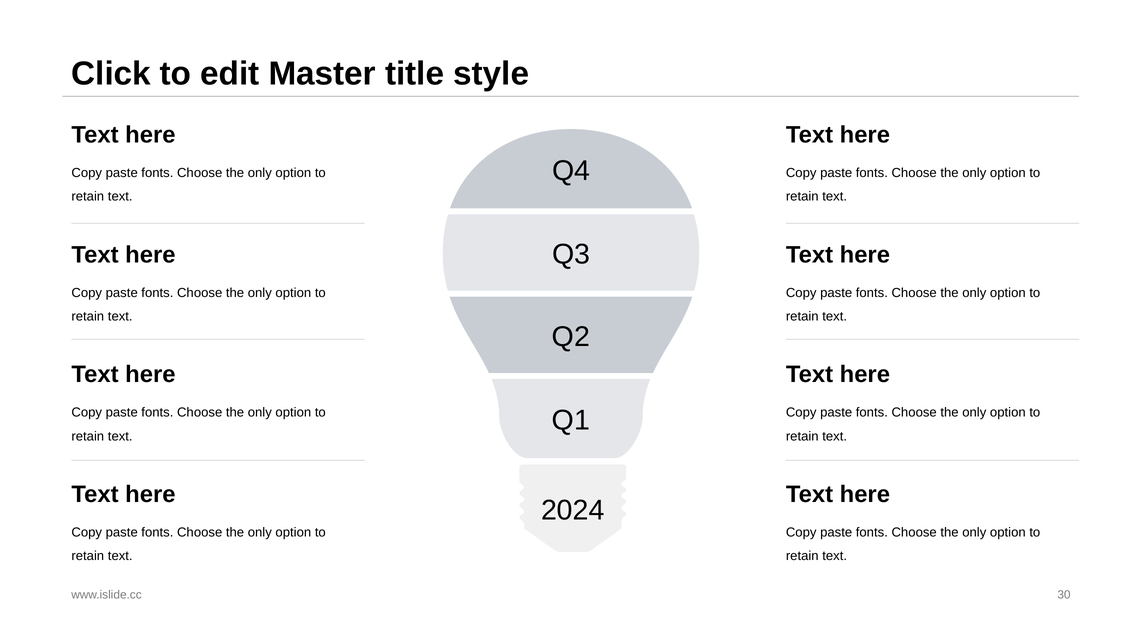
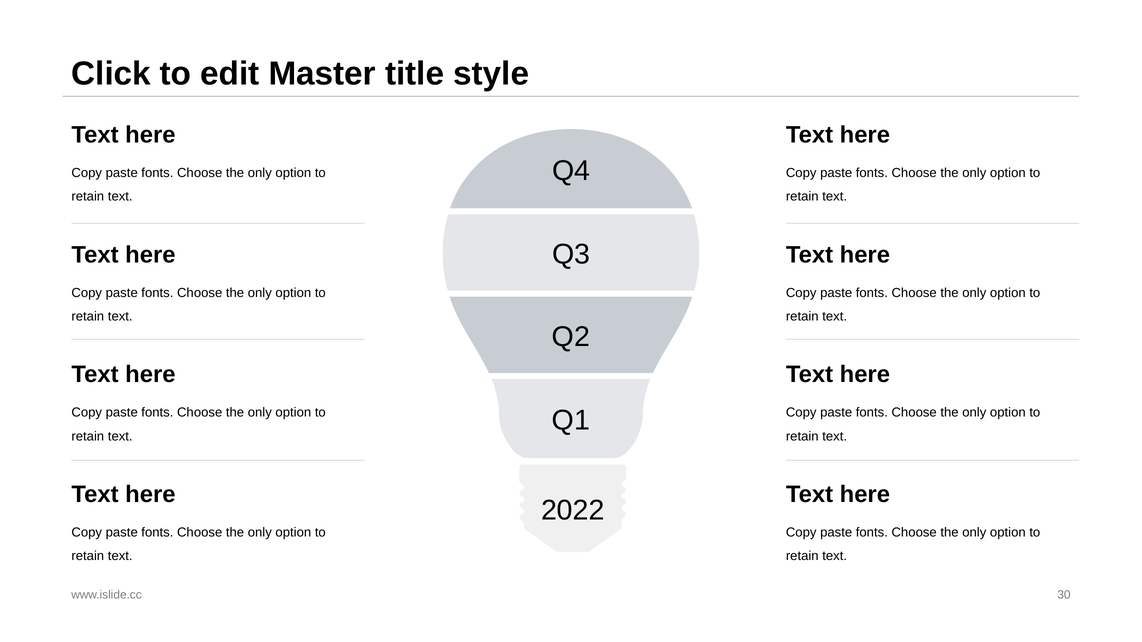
2024: 2024 -> 2022
